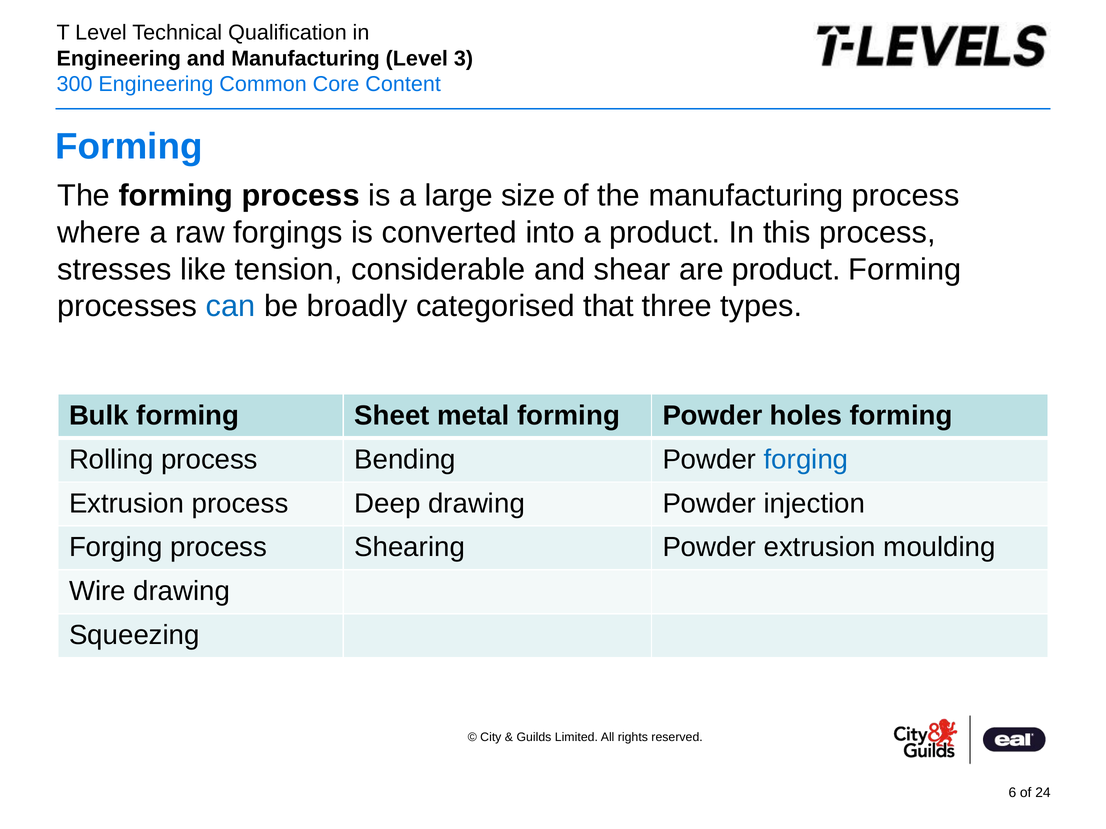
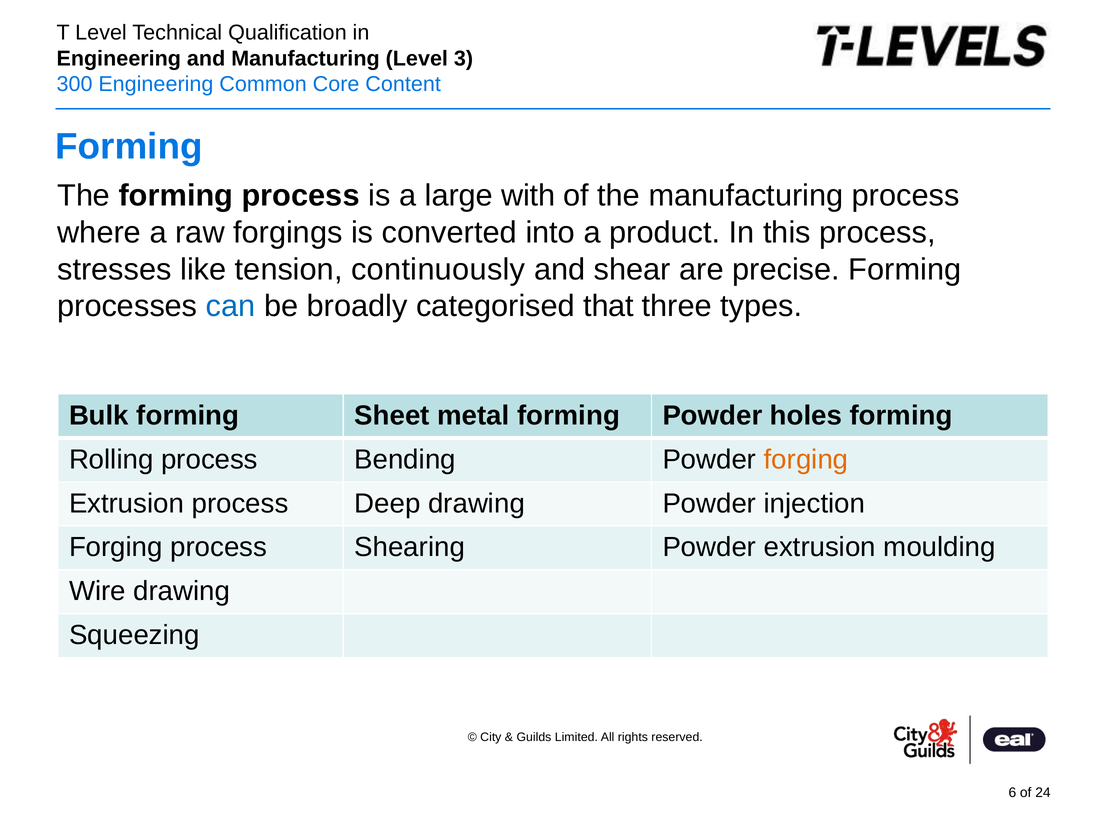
size: size -> with
considerable: considerable -> continuously
are product: product -> precise
forging at (806, 460) colour: blue -> orange
